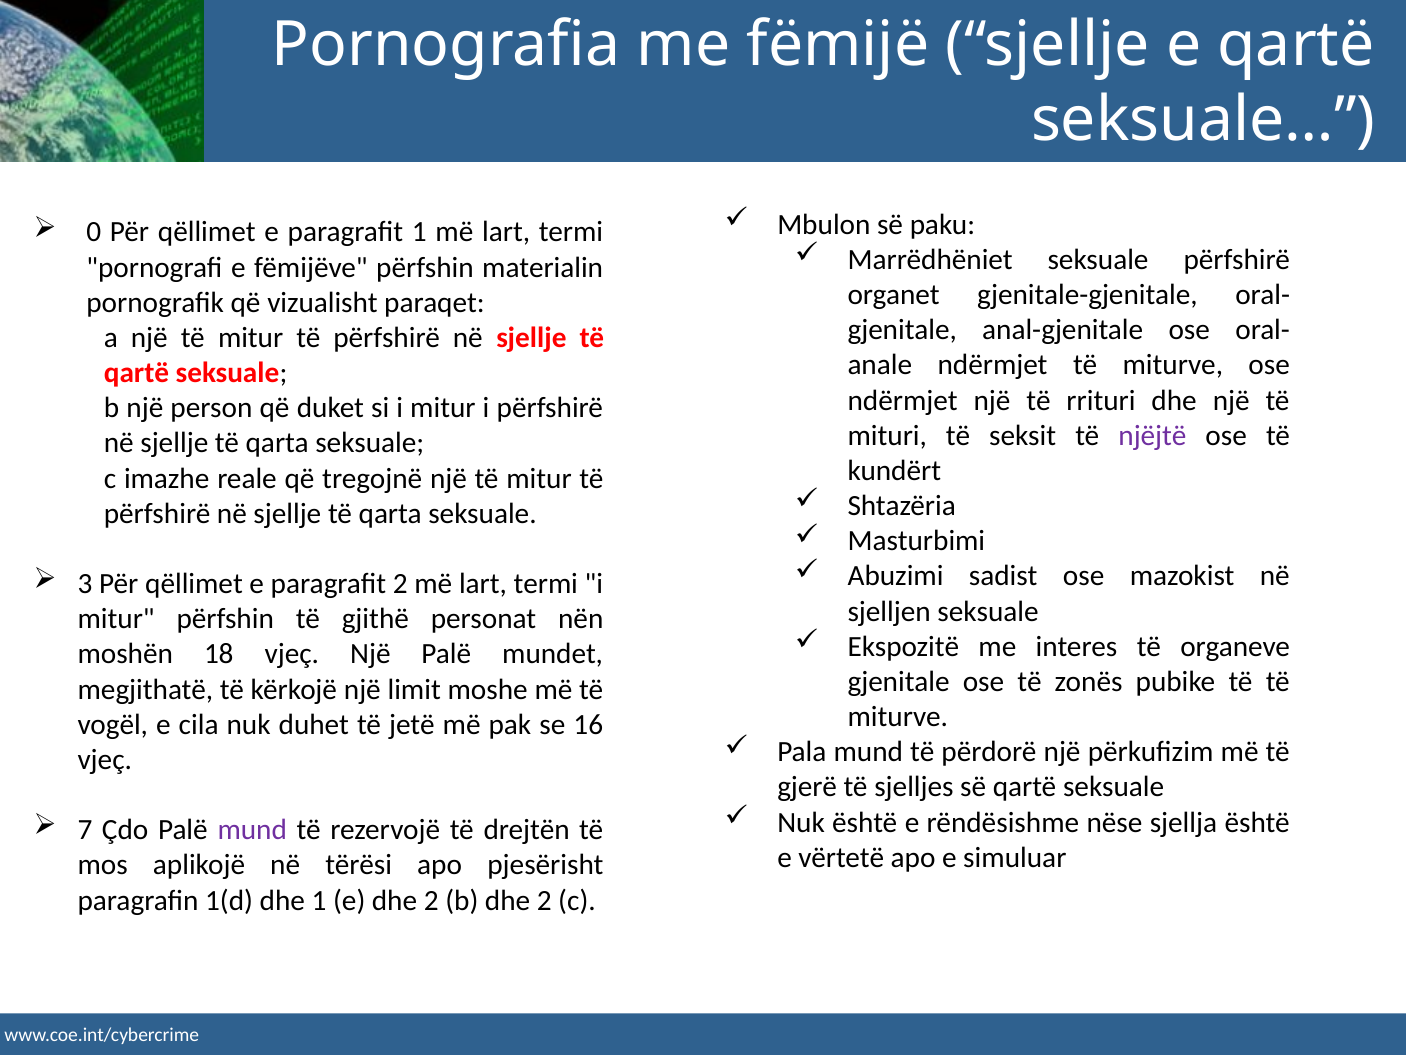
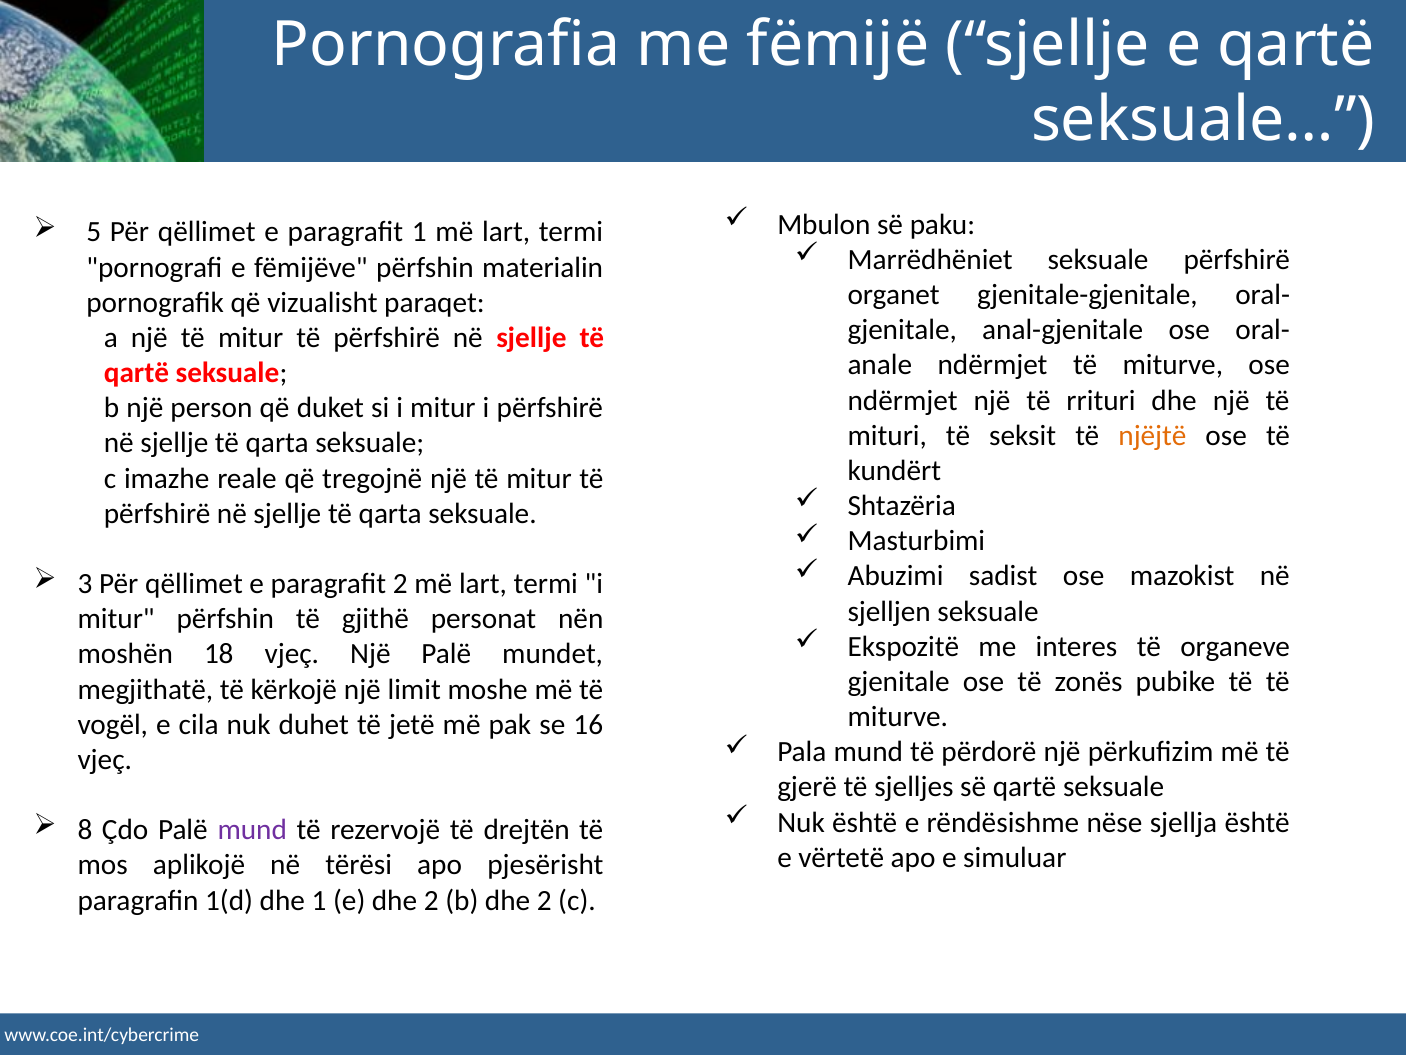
0: 0 -> 5
njëjtë colour: purple -> orange
7: 7 -> 8
